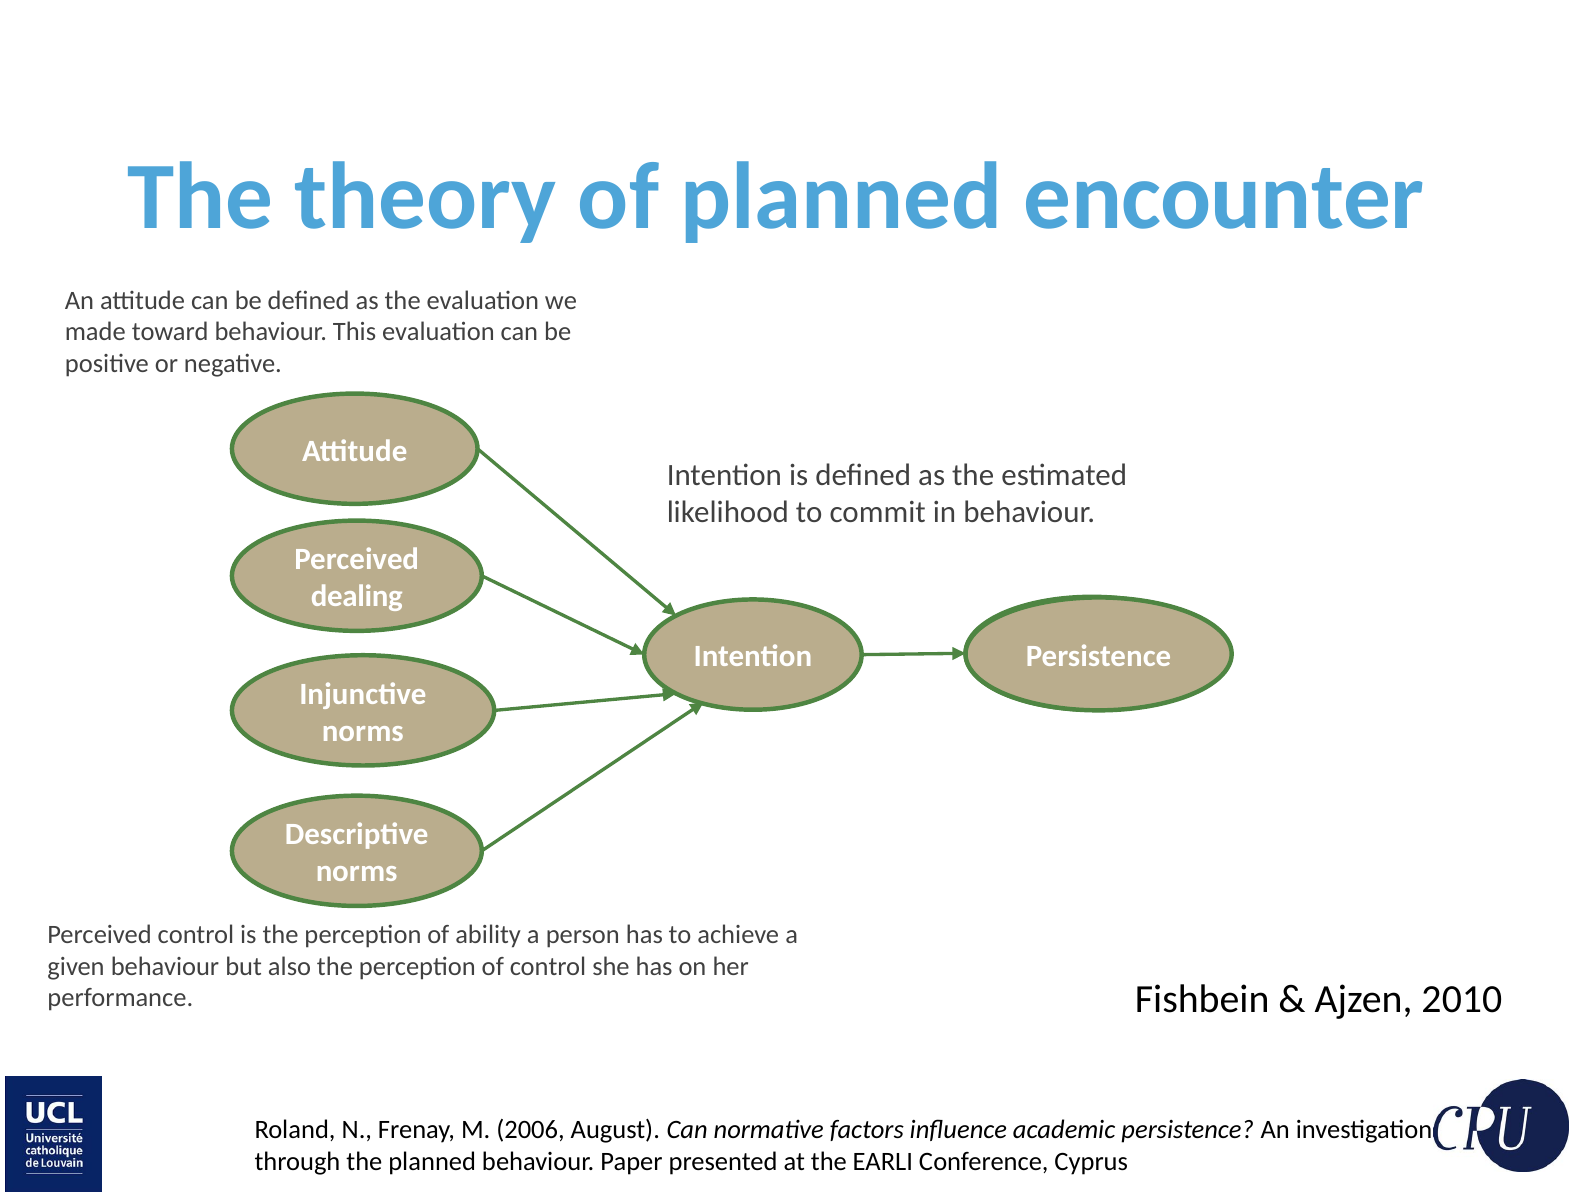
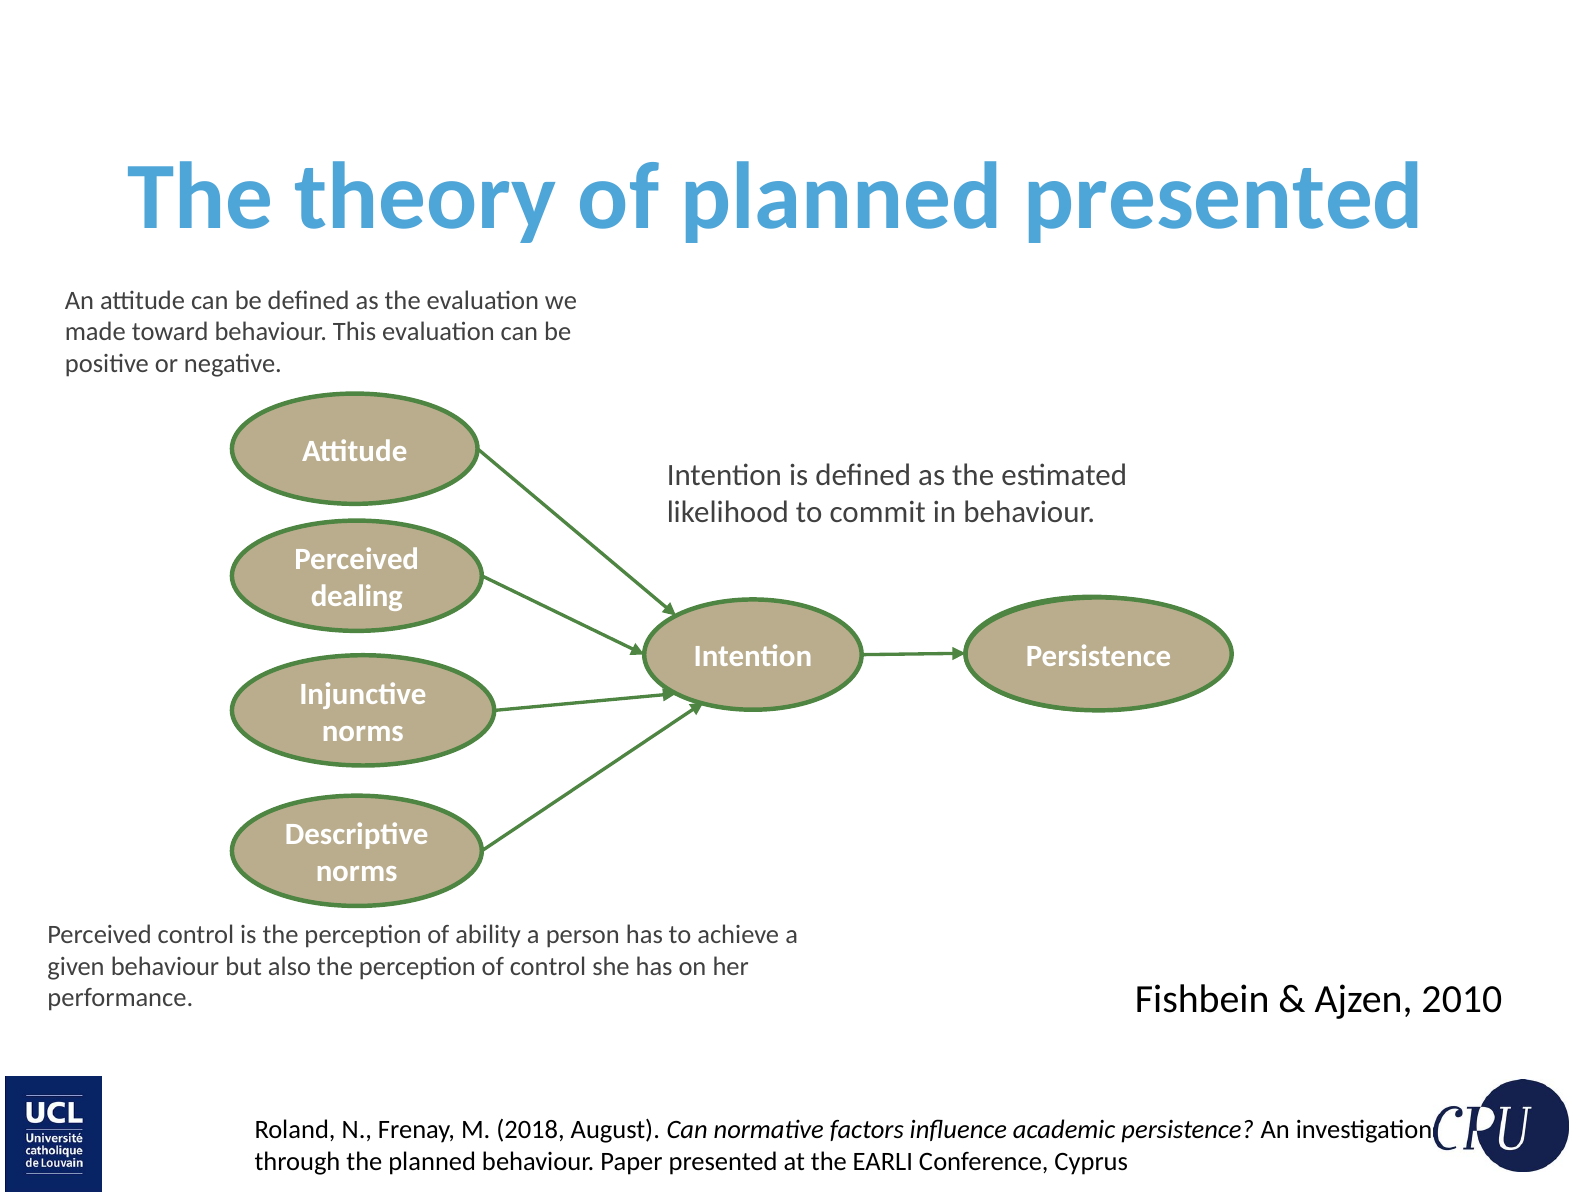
planned encounter: encounter -> presented
2006: 2006 -> 2018
